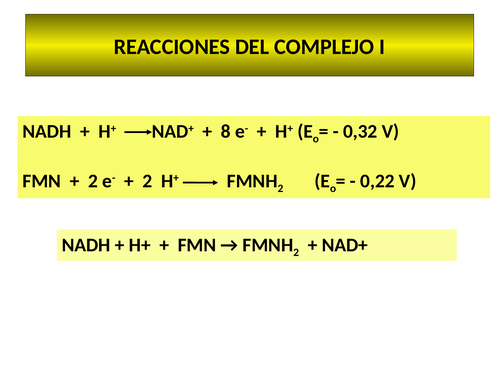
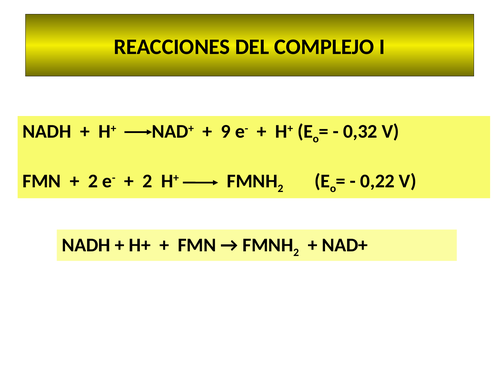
8: 8 -> 9
